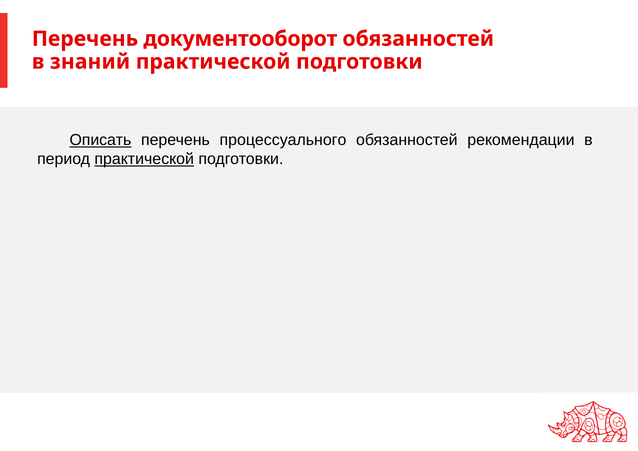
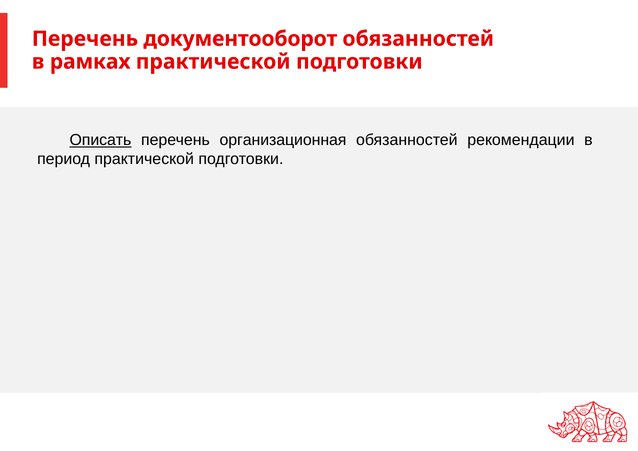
знаний: знаний -> рамках
процессуального: процессуального -> организационная
практической at (144, 159) underline: present -> none
